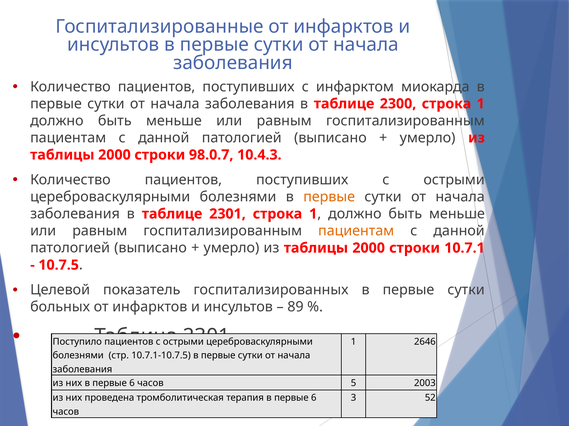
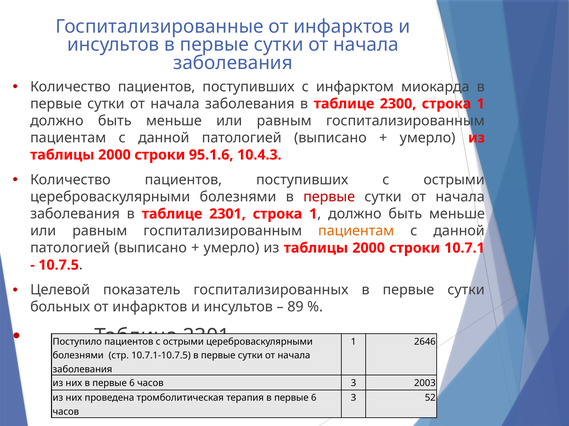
98.0.7: 98.0.7 -> 95.1.6
первые at (329, 197) colour: orange -> red
5 at (353, 384): 5 -> 3
